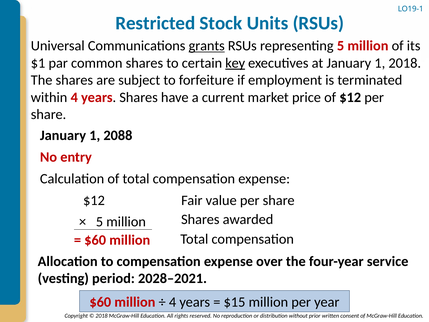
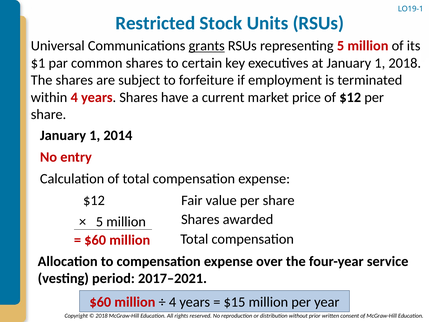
key underline: present -> none
2088: 2088 -> 2014
2028–2021: 2028–2021 -> 2017–2021
